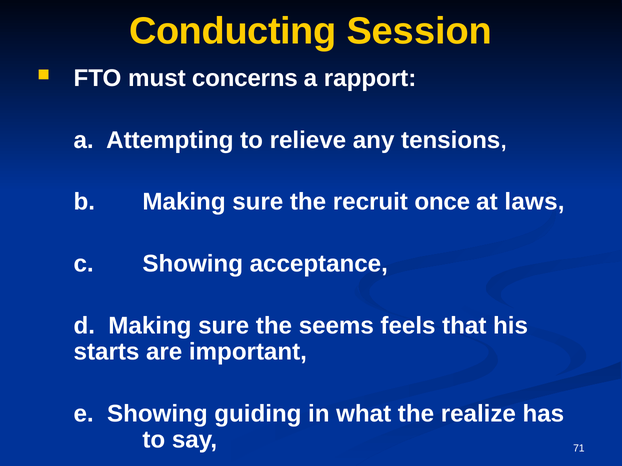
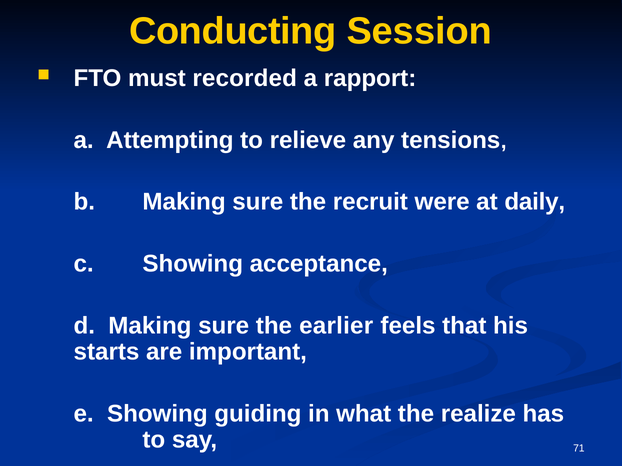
concerns: concerns -> recorded
once: once -> were
laws: laws -> daily
seems: seems -> earlier
